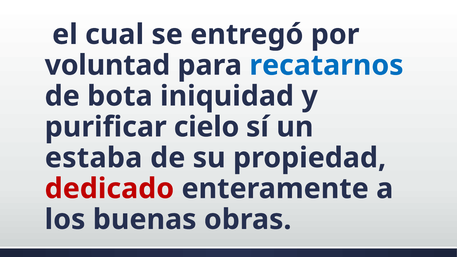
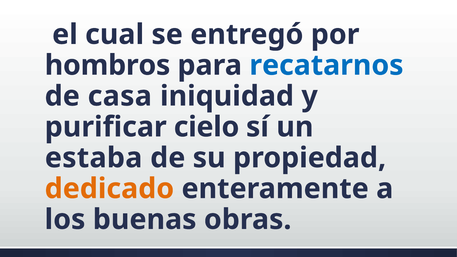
voluntad: voluntad -> hombros
bota: bota -> casa
dedicado colour: red -> orange
